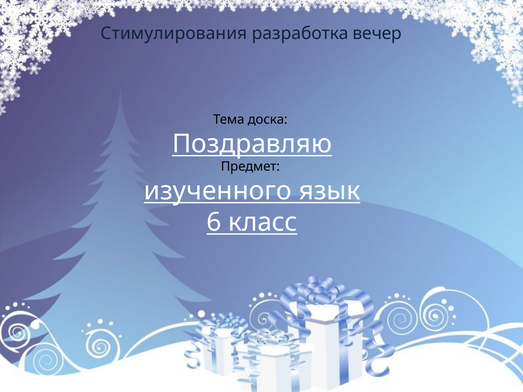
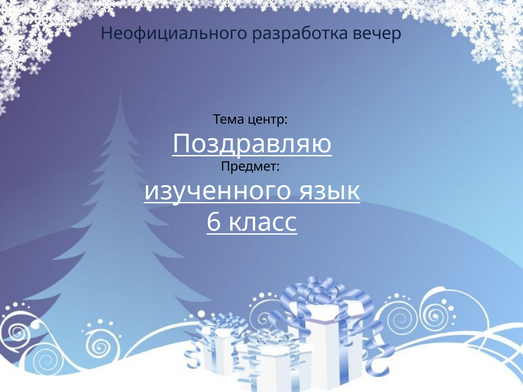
Стимулирования: Стимулирования -> Неофициального
доска: доска -> центр
